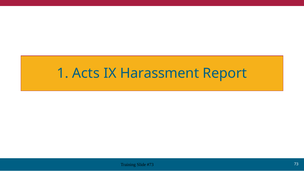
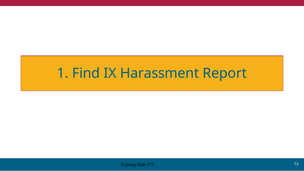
Acts: Acts -> Find
